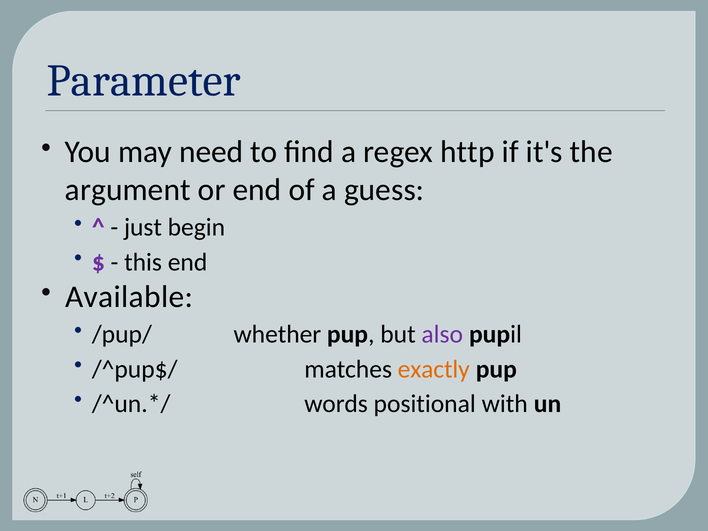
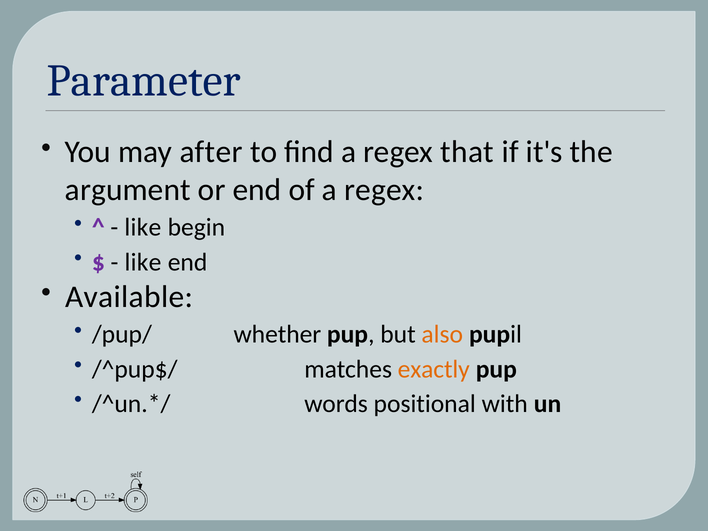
need: need -> after
http: http -> that
of a guess: guess -> regex
just at (143, 228): just -> like
this at (143, 262): this -> like
also colour: purple -> orange
